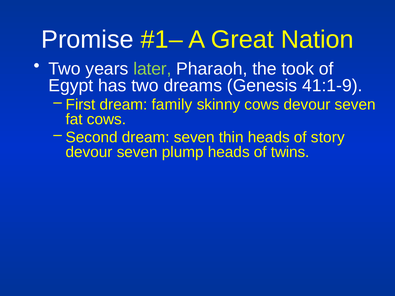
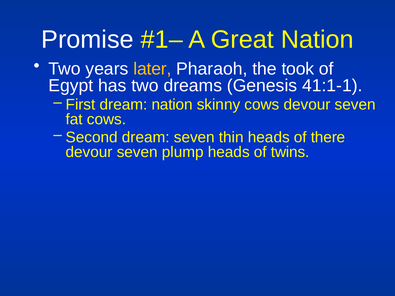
later colour: light green -> yellow
41:1-9: 41:1-9 -> 41:1-1
dream family: family -> nation
story: story -> there
